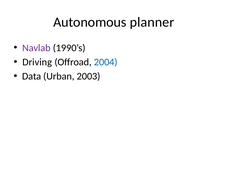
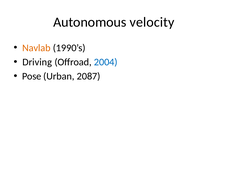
planner: planner -> velocity
Navlab colour: purple -> orange
Data: Data -> Pose
2003: 2003 -> 2087
